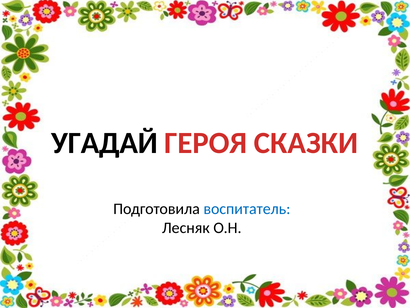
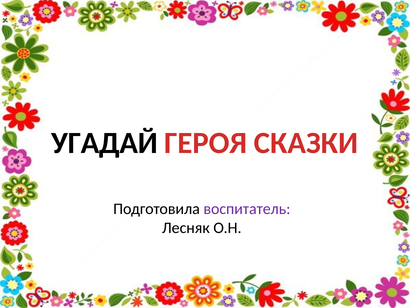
воспитатель colour: blue -> purple
